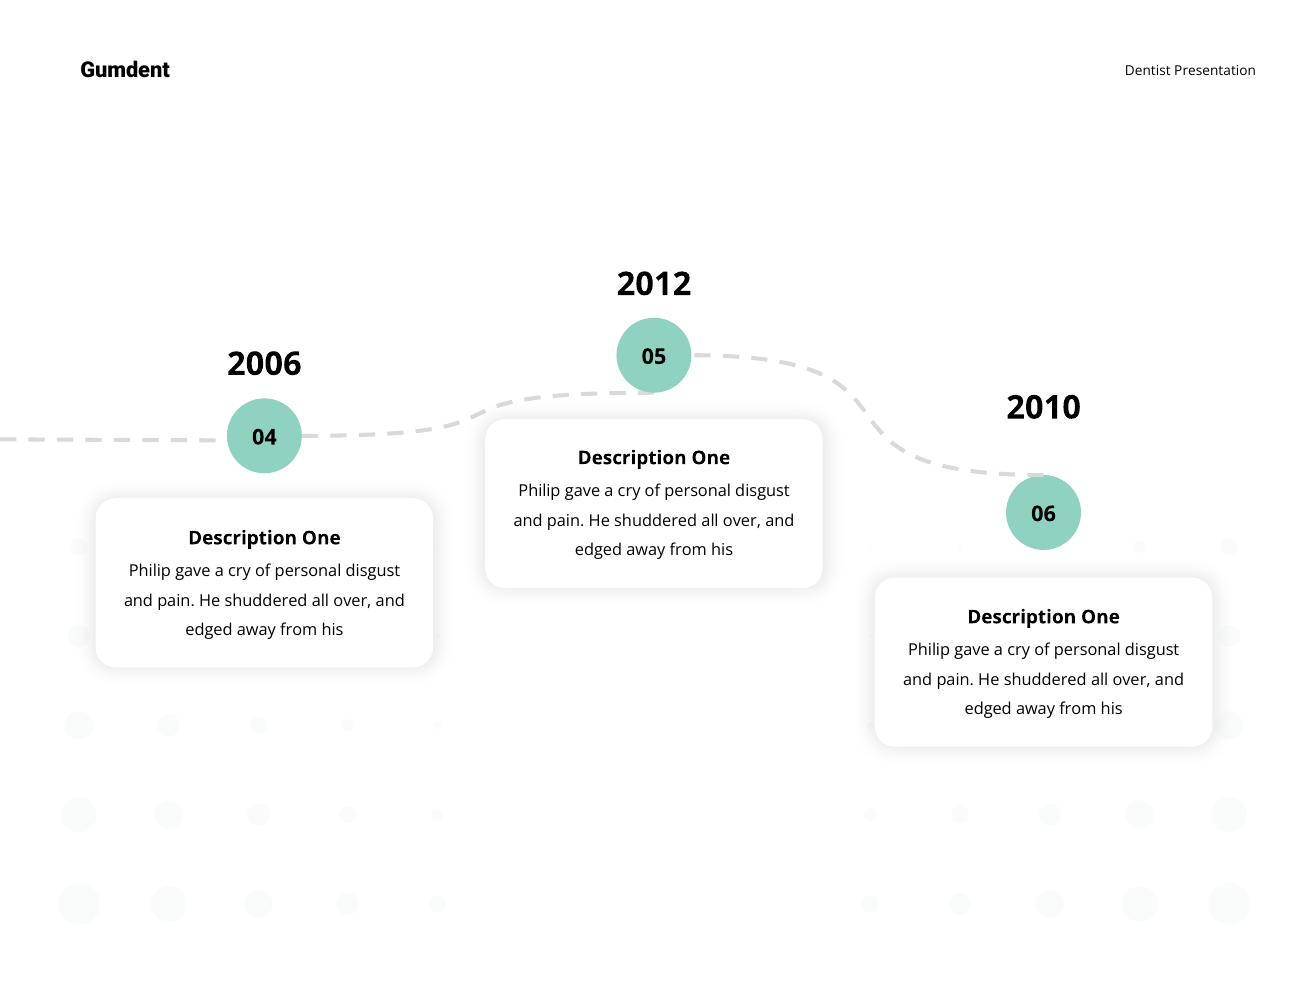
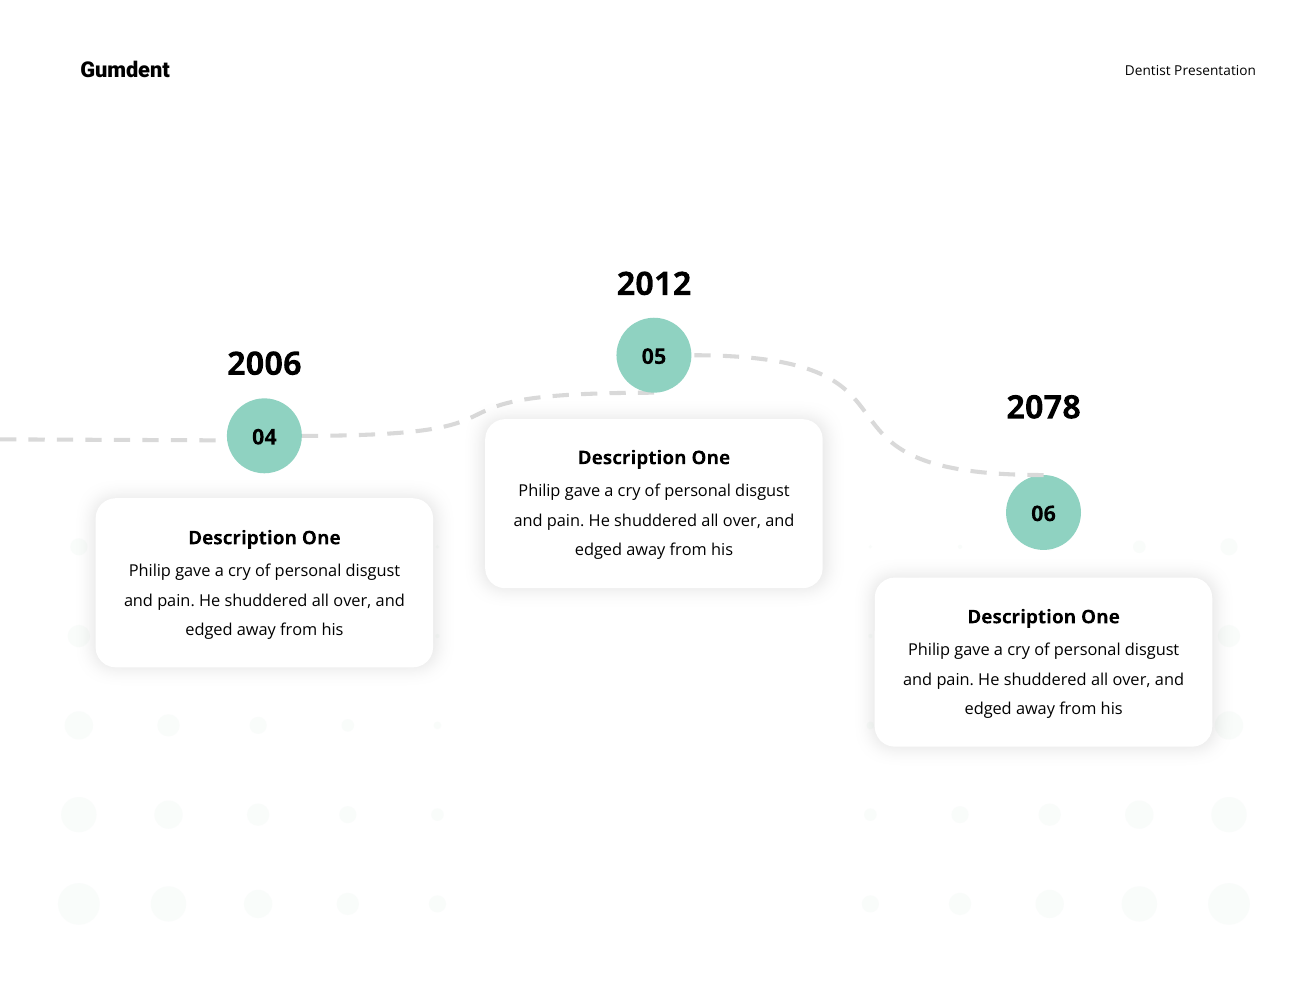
2010: 2010 -> 2078
